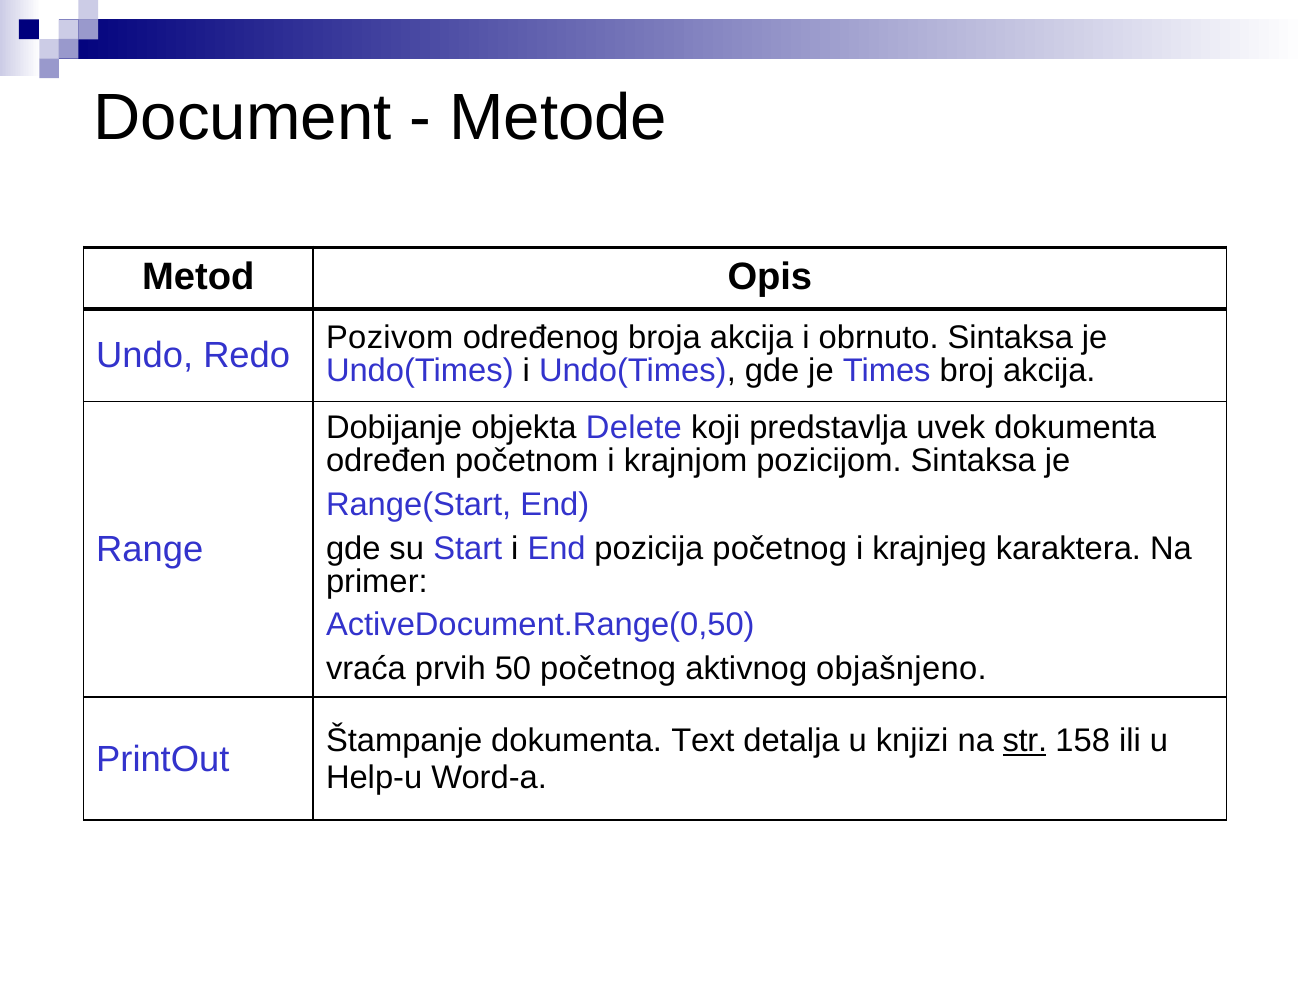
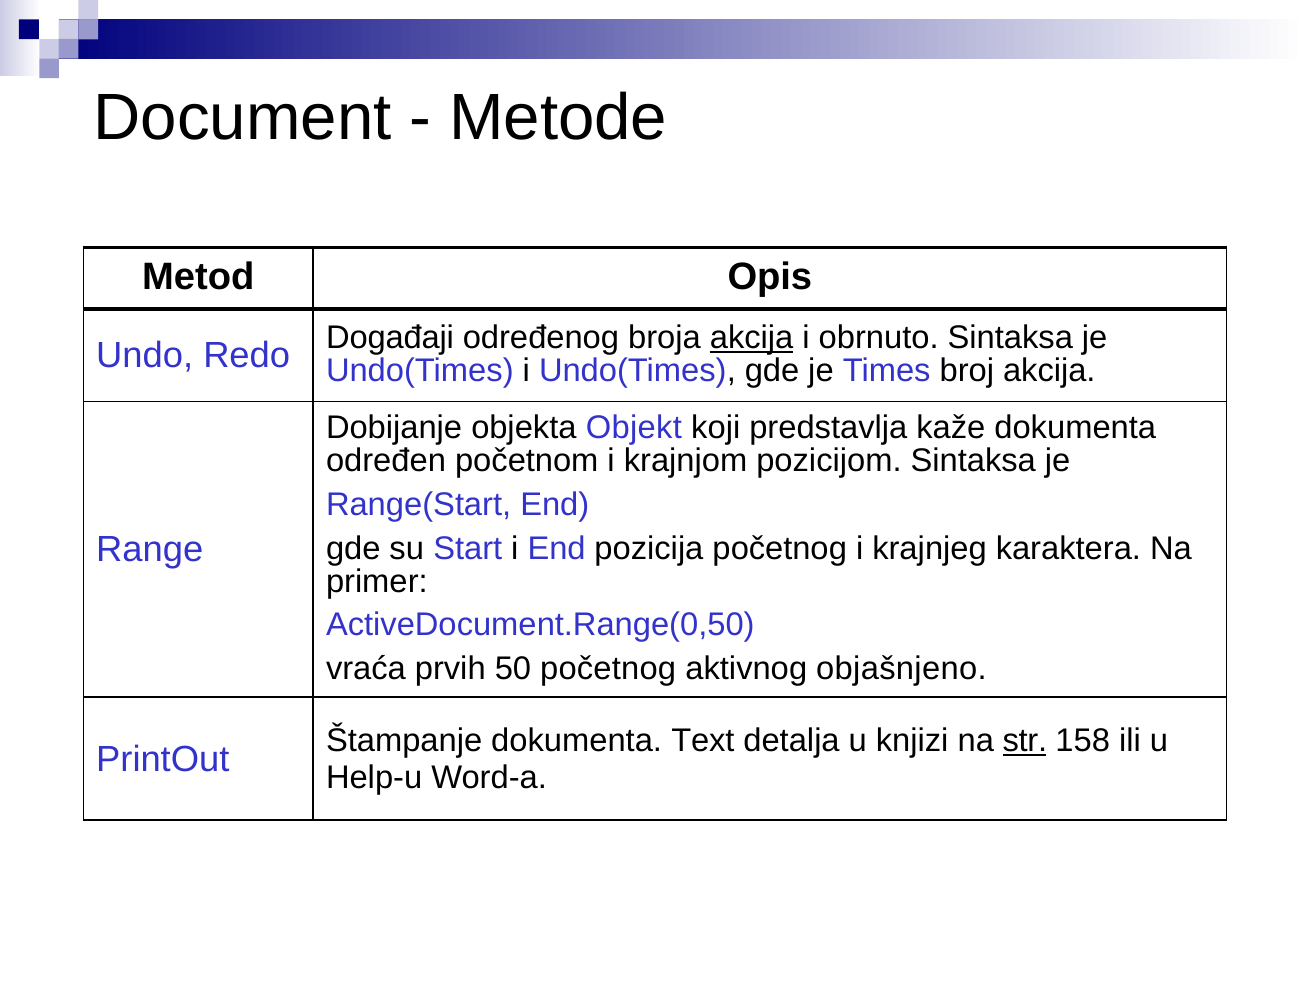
Pozivom: Pozivom -> Događaji
akcija at (752, 338) underline: none -> present
Delete: Delete -> Objekt
uvek: uvek -> kaže
